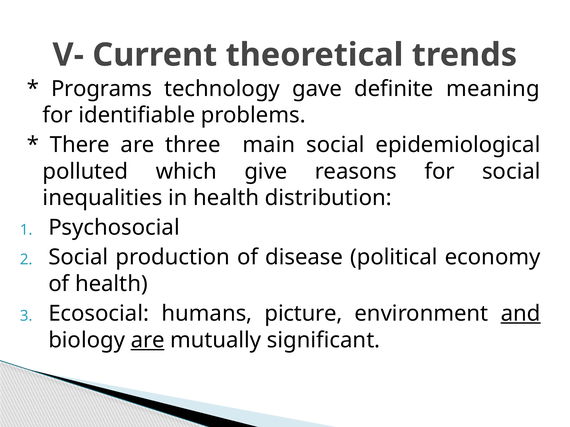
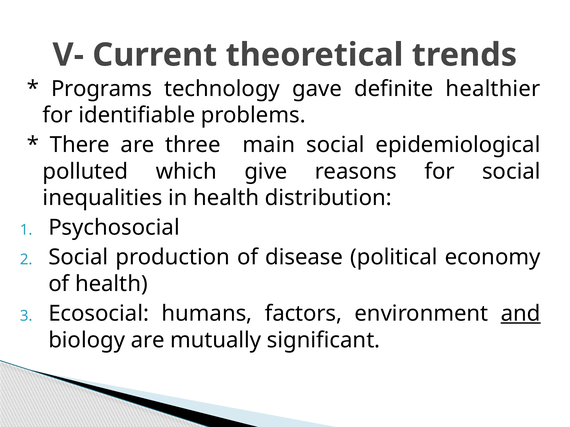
meaning: meaning -> healthier
picture: picture -> factors
are at (148, 340) underline: present -> none
